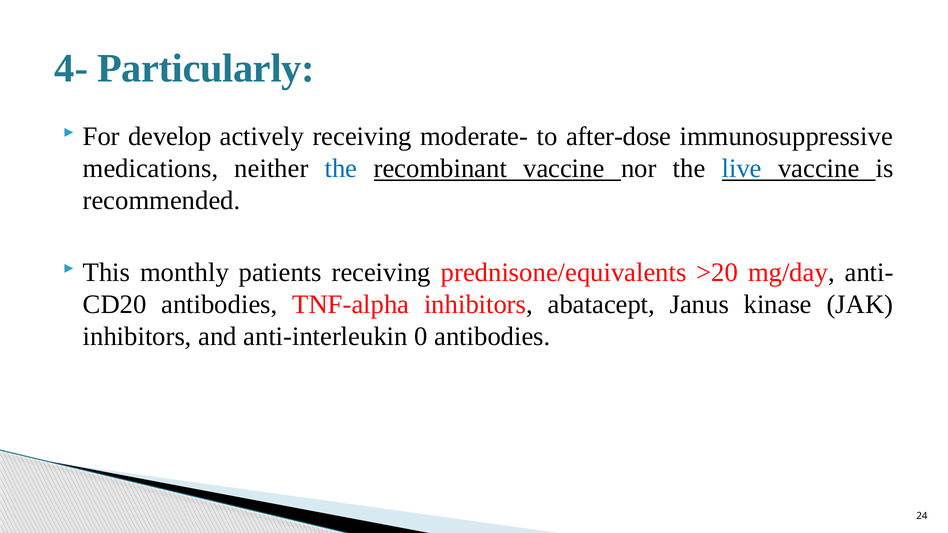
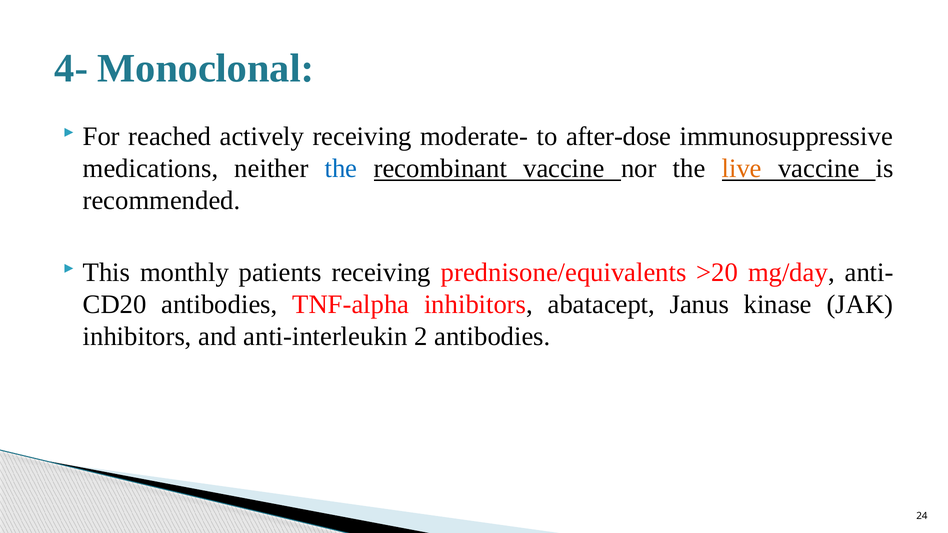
Particularly: Particularly -> Monoclonal
develop: develop -> reached
live colour: blue -> orange
0: 0 -> 2
